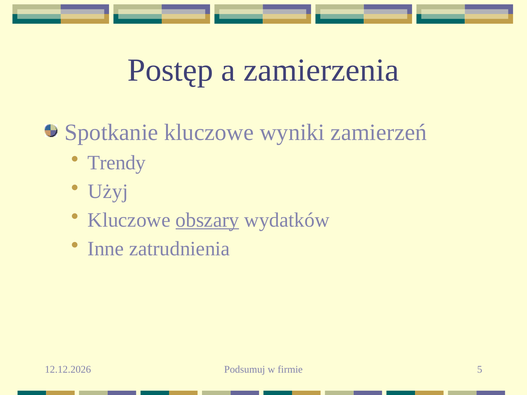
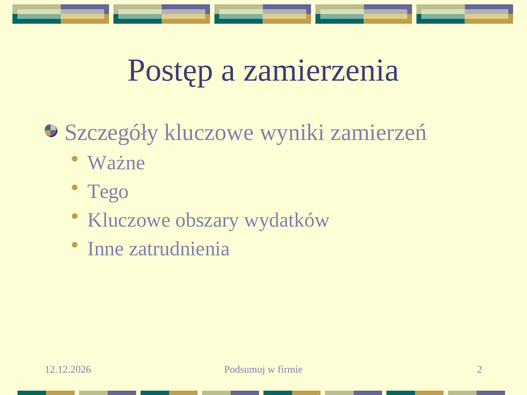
Spotkanie: Spotkanie -> Szczegóły
Trendy: Trendy -> Ważne
Użyj: Użyj -> Tego
obszary underline: present -> none
5: 5 -> 2
